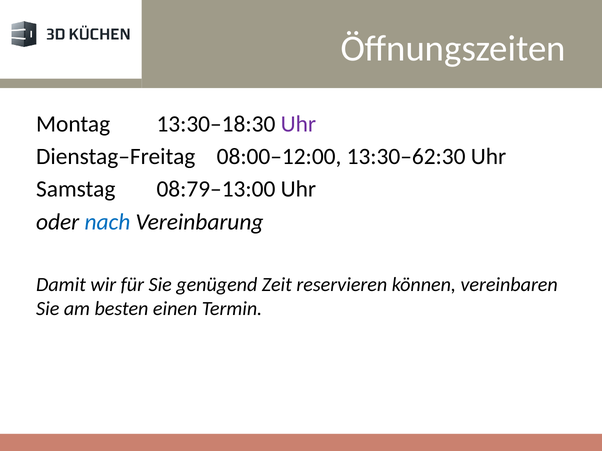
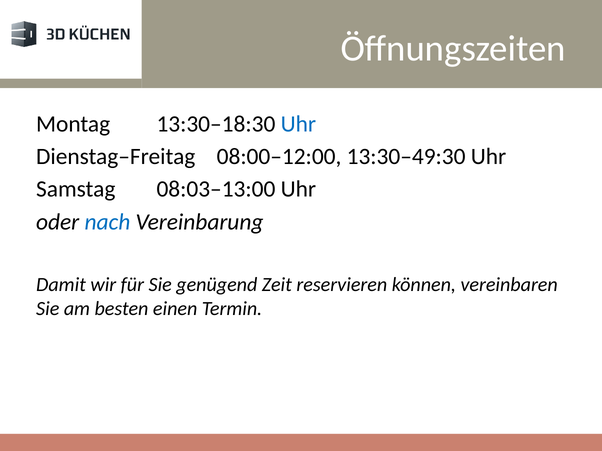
Uhr at (298, 124) colour: purple -> blue
13:30–62:30: 13:30–62:30 -> 13:30–49:30
08:79–13:00: 08:79–13:00 -> 08:03–13:00
